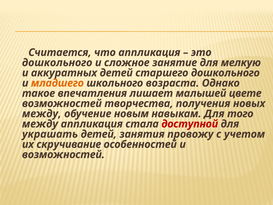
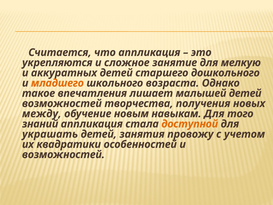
дошкольного at (57, 63): дошкольного -> укрепляются
малышей цвете: цвете -> детей
между at (40, 124): между -> знаний
доступной colour: red -> orange
скручивание: скручивание -> квадратики
